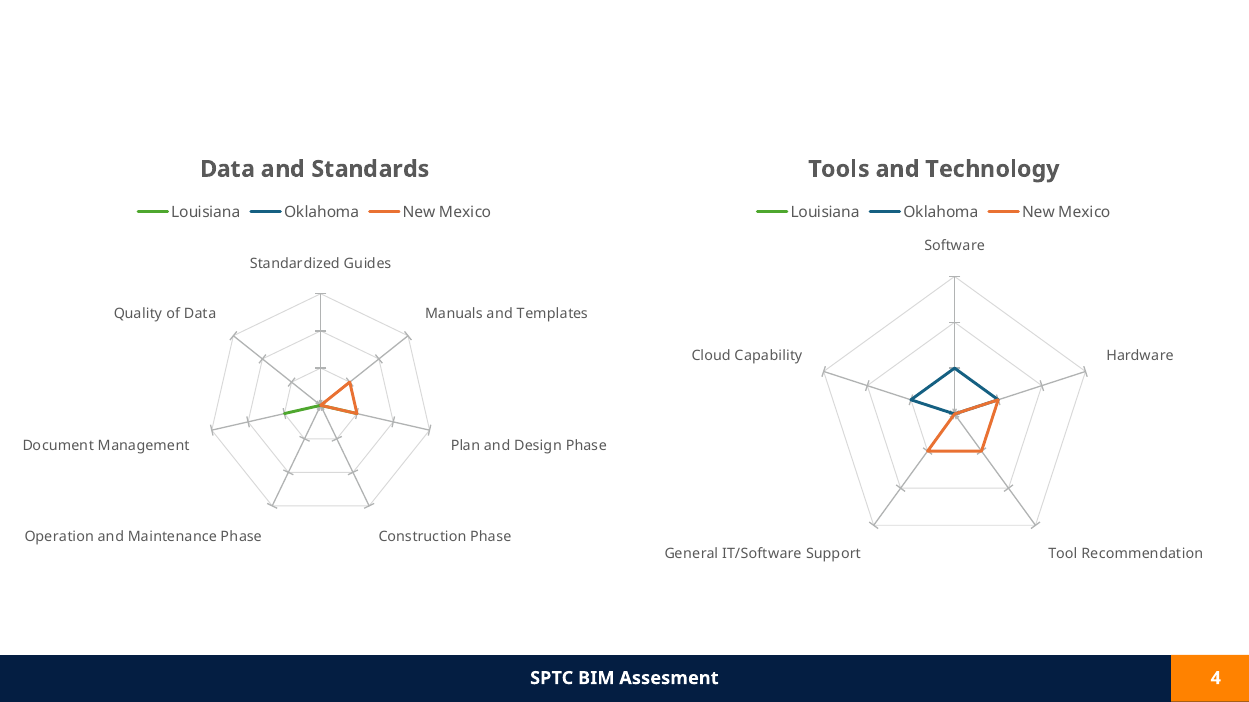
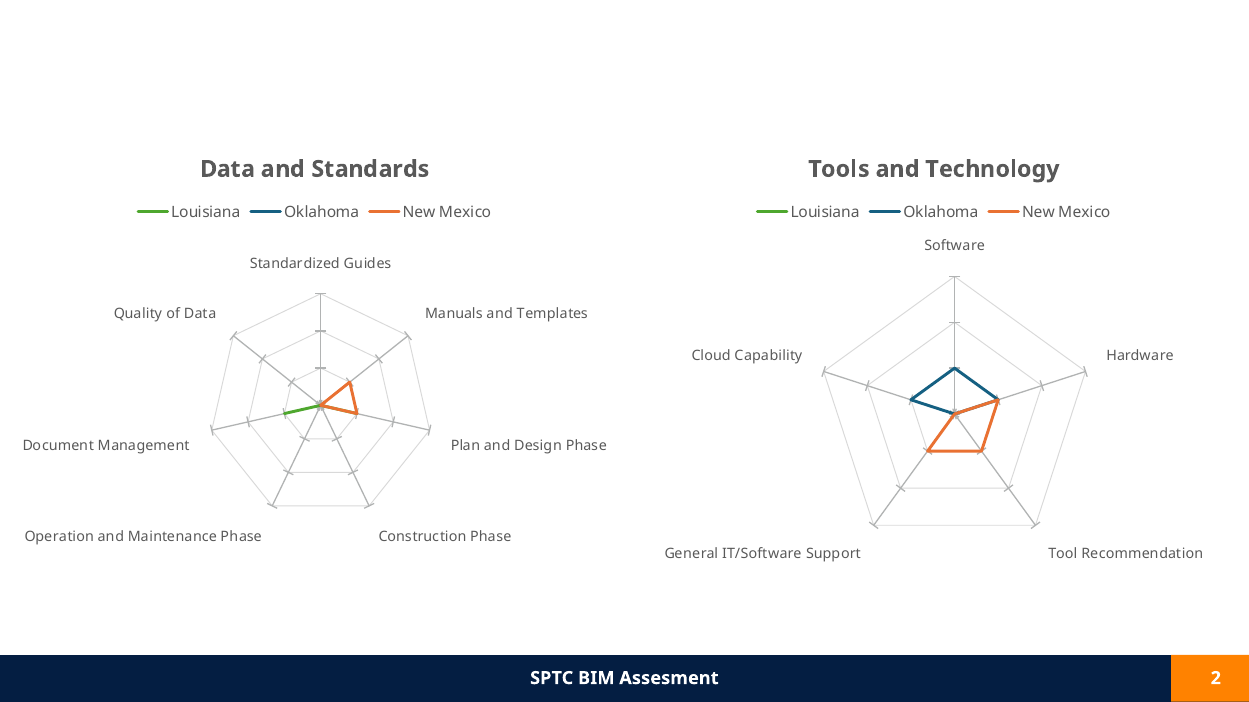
4: 4 -> 2
